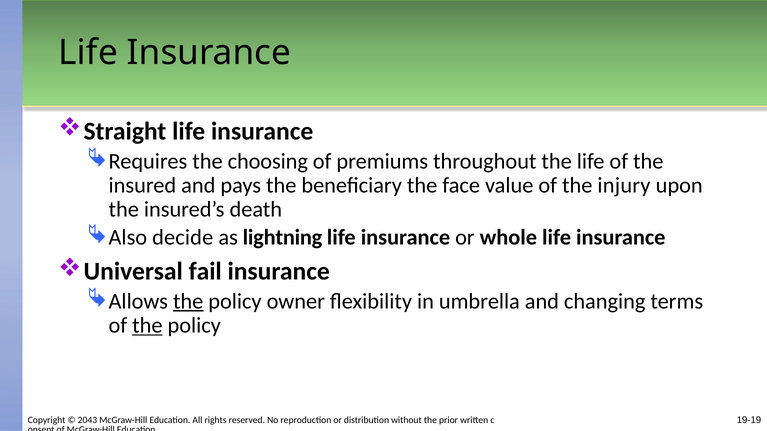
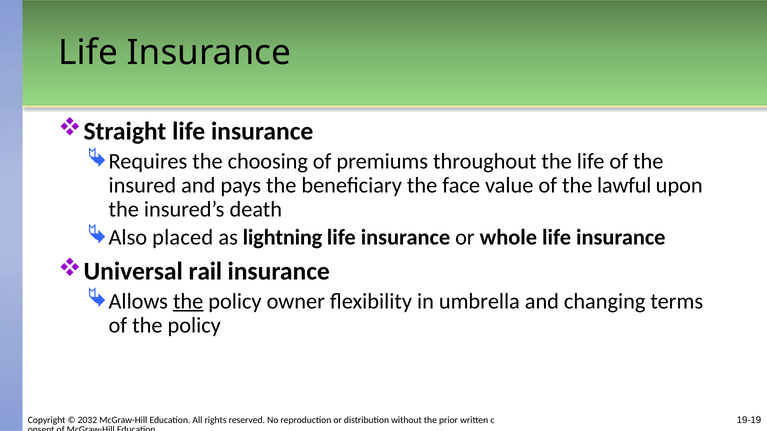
injury: injury -> lawful
decide: decide -> placed
fail: fail -> rail
the at (147, 326) underline: present -> none
2043: 2043 -> 2032
